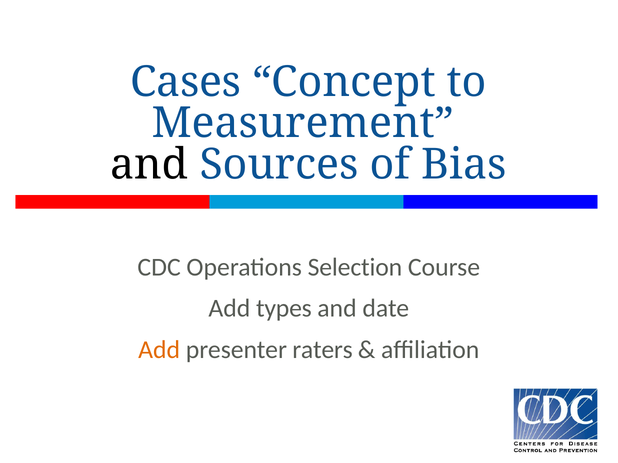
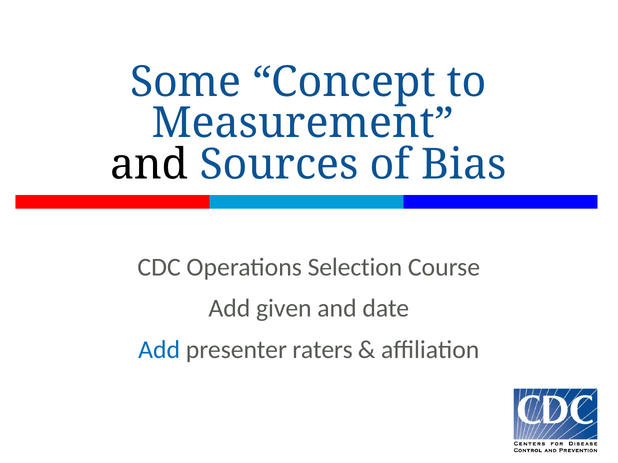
Cases: Cases -> Some
types: types -> given
Add at (159, 350) colour: orange -> blue
